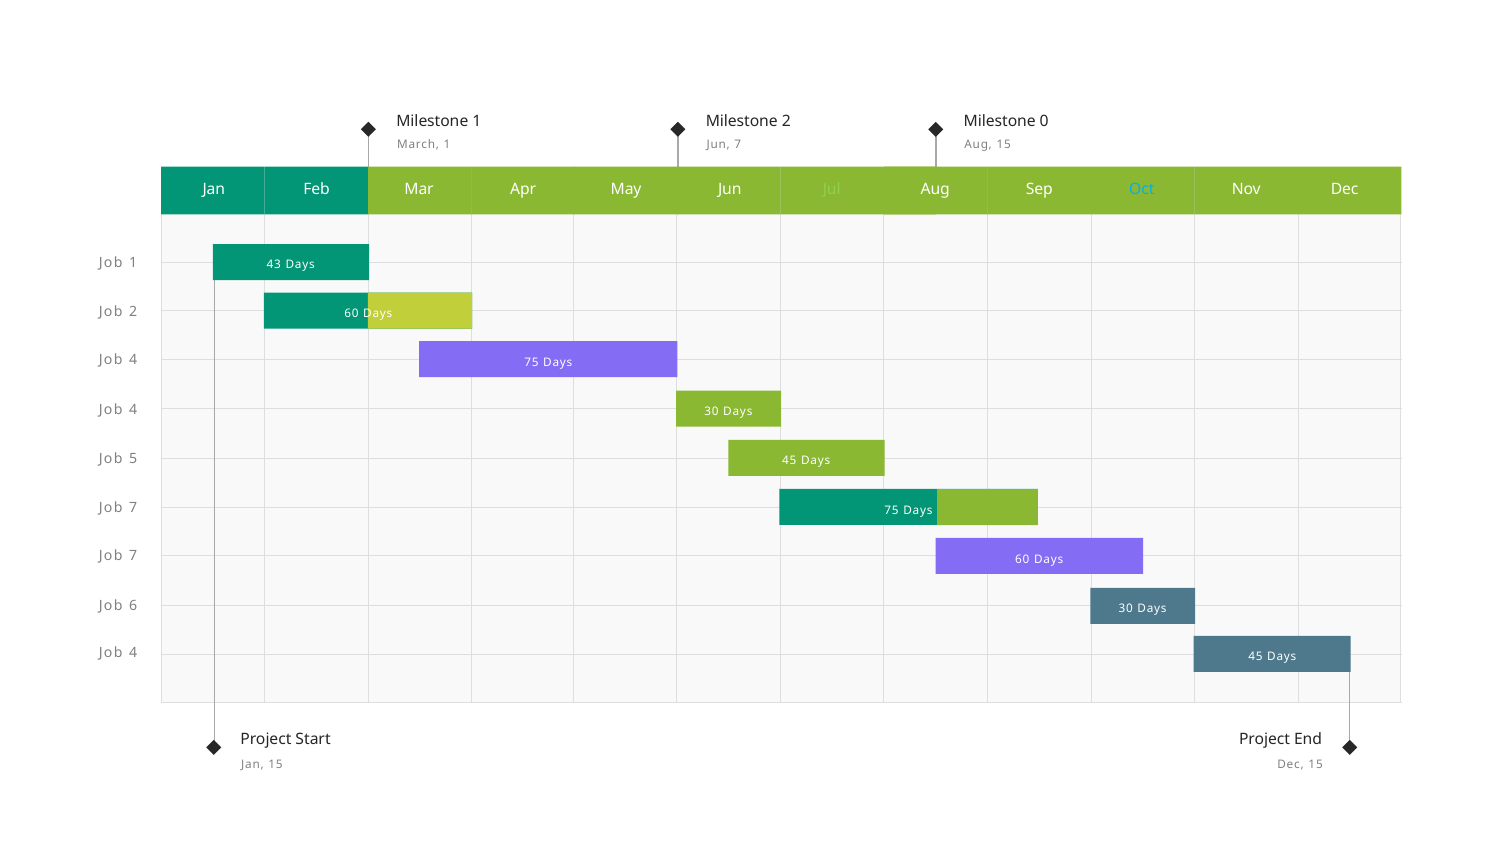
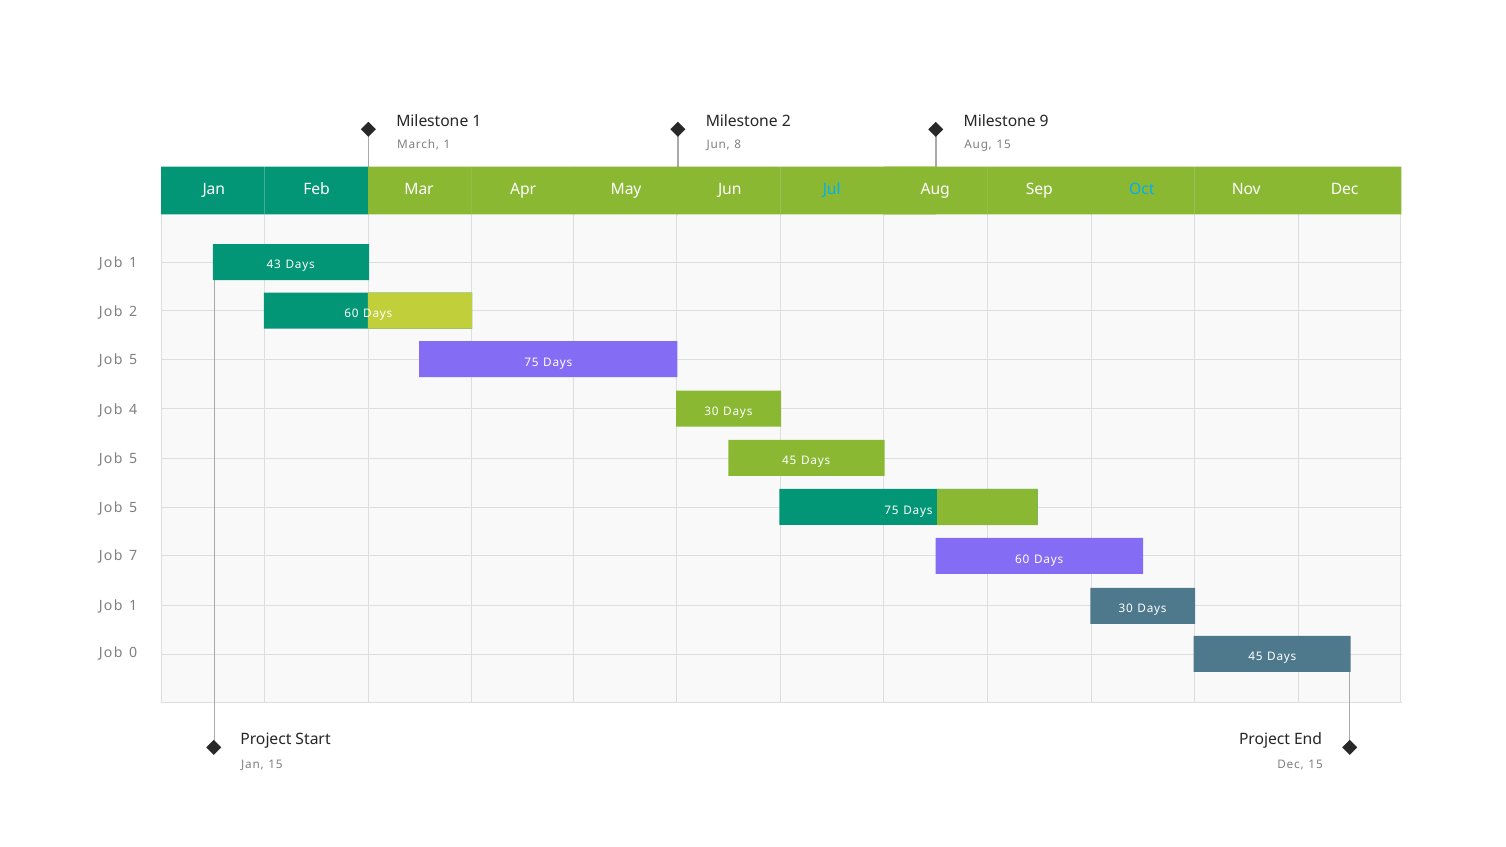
0: 0 -> 9
Jun 7: 7 -> 8
Jul colour: light green -> light blue
4 at (133, 360): 4 -> 5
7 at (133, 508): 7 -> 5
6 at (133, 606): 6 -> 1
4 at (133, 653): 4 -> 0
